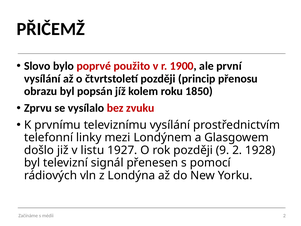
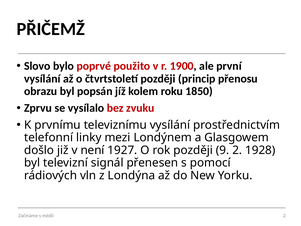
listu: listu -> není
